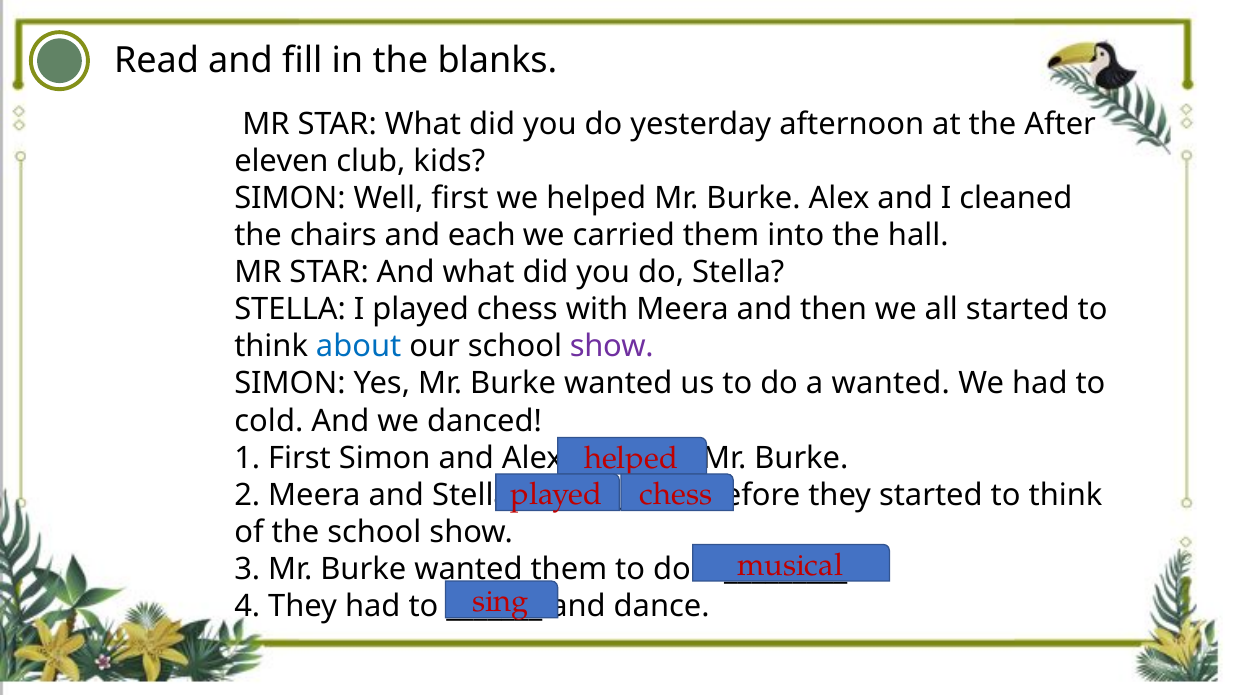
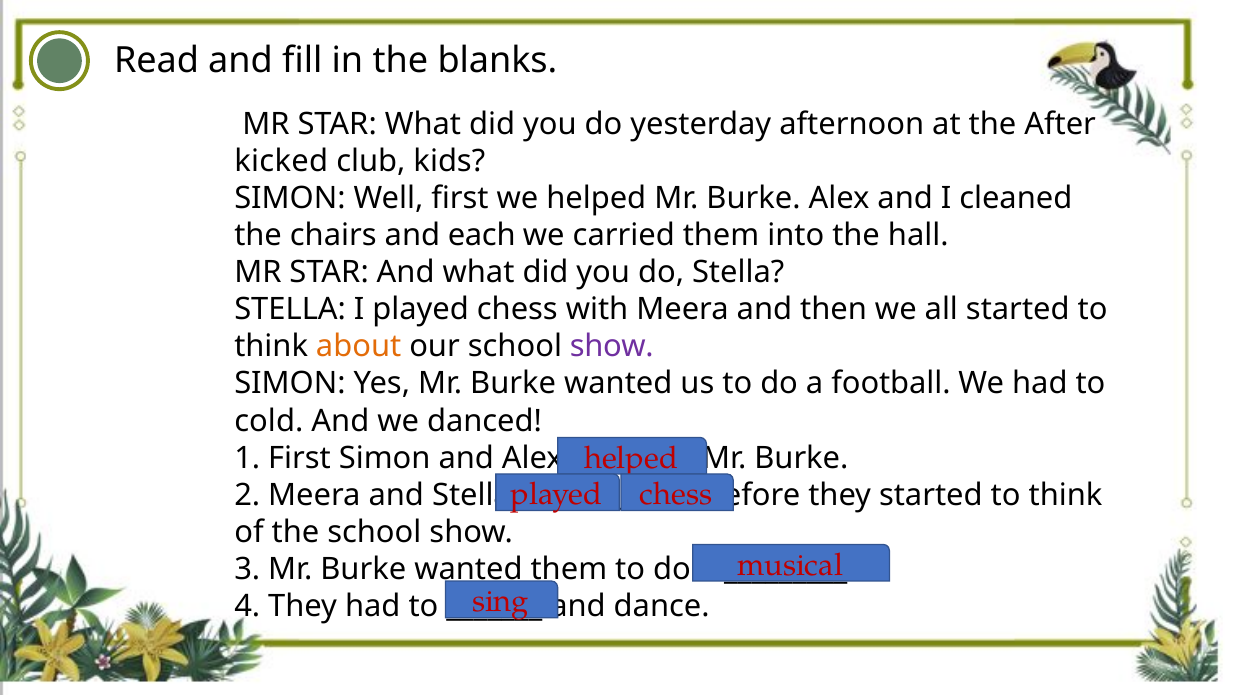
eleven: eleven -> kicked
about colour: blue -> orange
a wanted: wanted -> football
